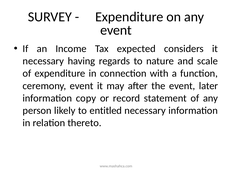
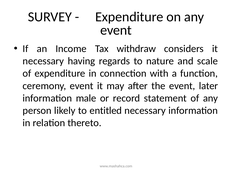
expected: expected -> withdraw
copy: copy -> male
